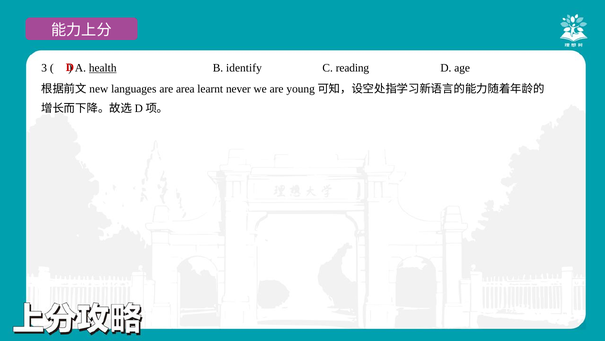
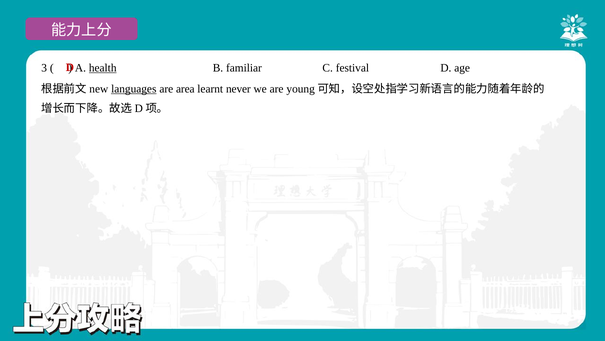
identify: identify -> familiar
reading: reading -> festival
languages underline: none -> present
